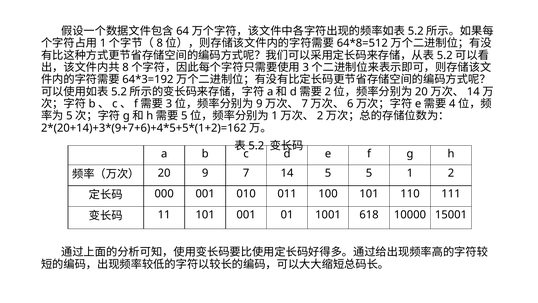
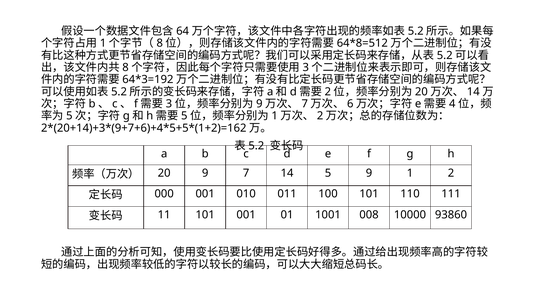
5 5: 5 -> 9
618: 618 -> 008
15001: 15001 -> 93860
